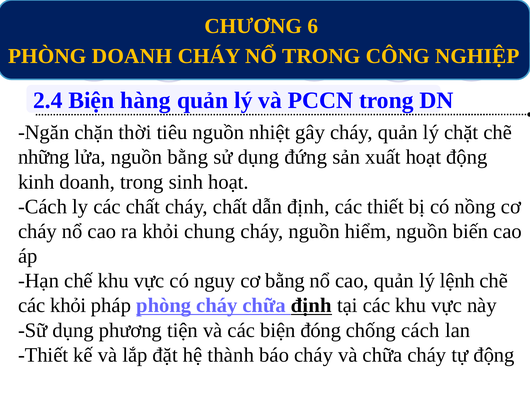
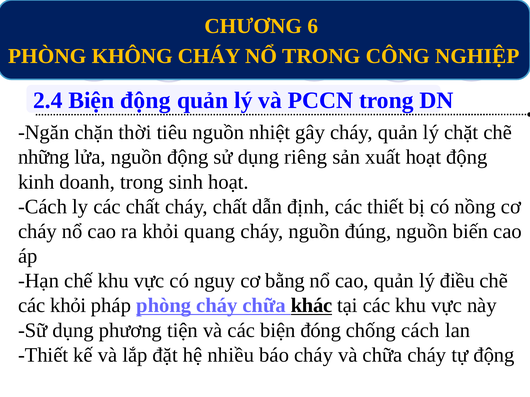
PHÒNG DOANH: DOANH -> KHÔNG
Biện hàng: hàng -> động
nguồn bằng: bằng -> động
đứng: đứng -> riêng
chung: chung -> quang
hiểm: hiểm -> đúng
lệnh: lệnh -> điều
chữa định: định -> khác
thành: thành -> nhiều
